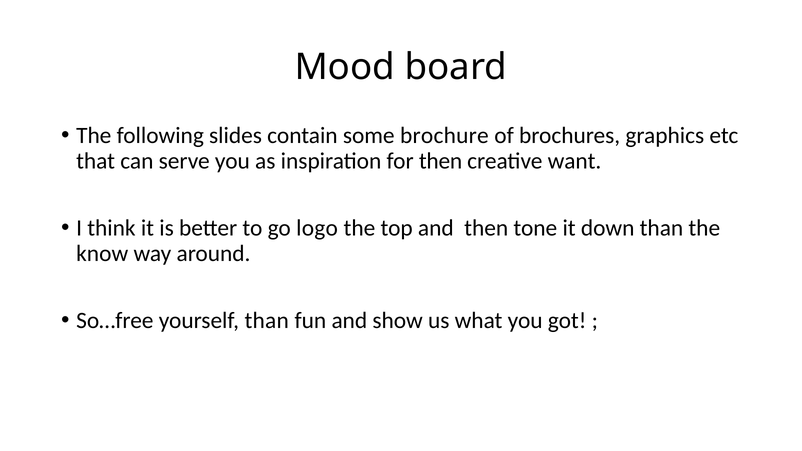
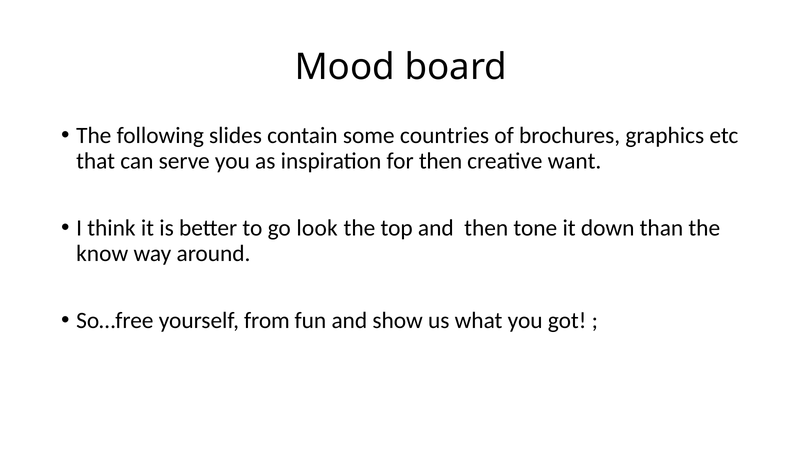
brochure: brochure -> countries
logo: logo -> look
yourself than: than -> from
